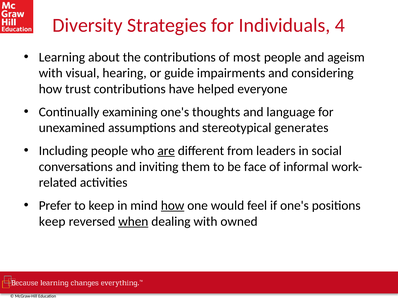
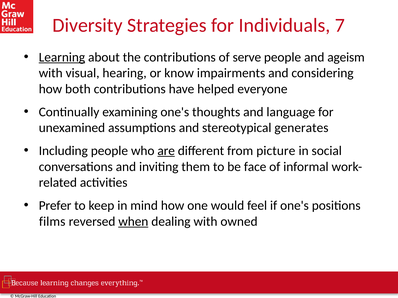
4: 4 -> 7
Learning underline: none -> present
most: most -> serve
guide: guide -> know
trust: trust -> both
leaders: leaders -> picture
how at (173, 206) underline: present -> none
keep at (52, 222): keep -> films
